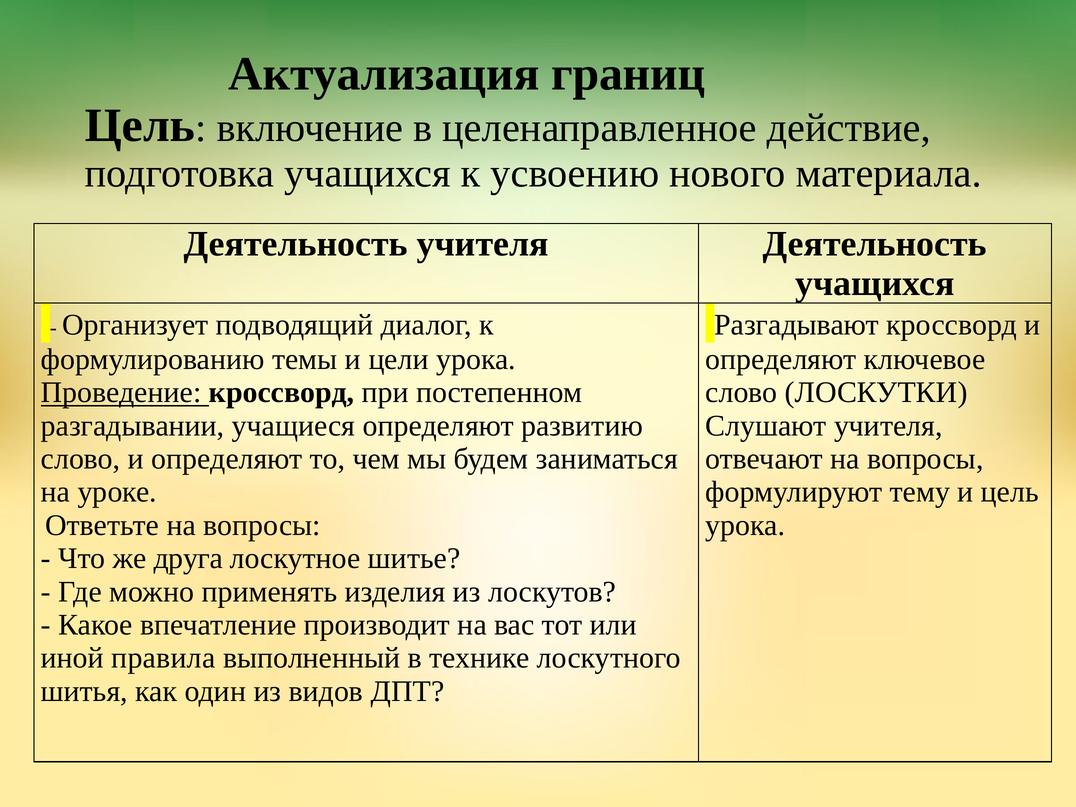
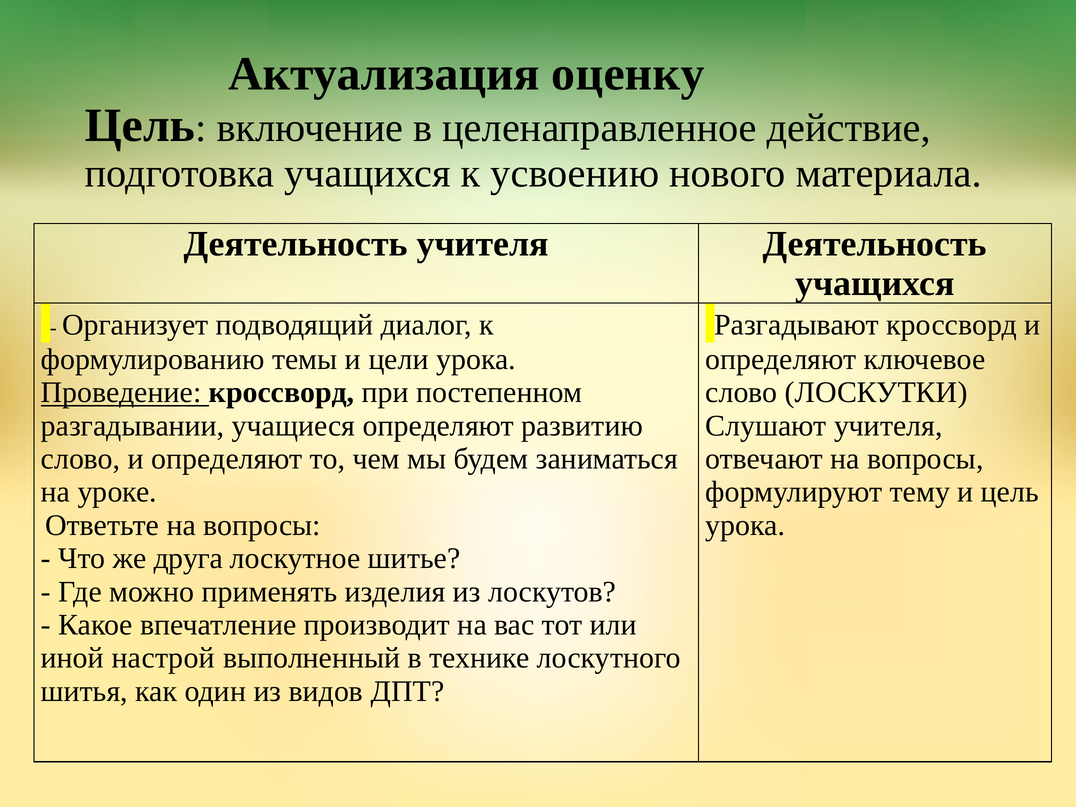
границ: границ -> оценку
правила: правила -> настрой
